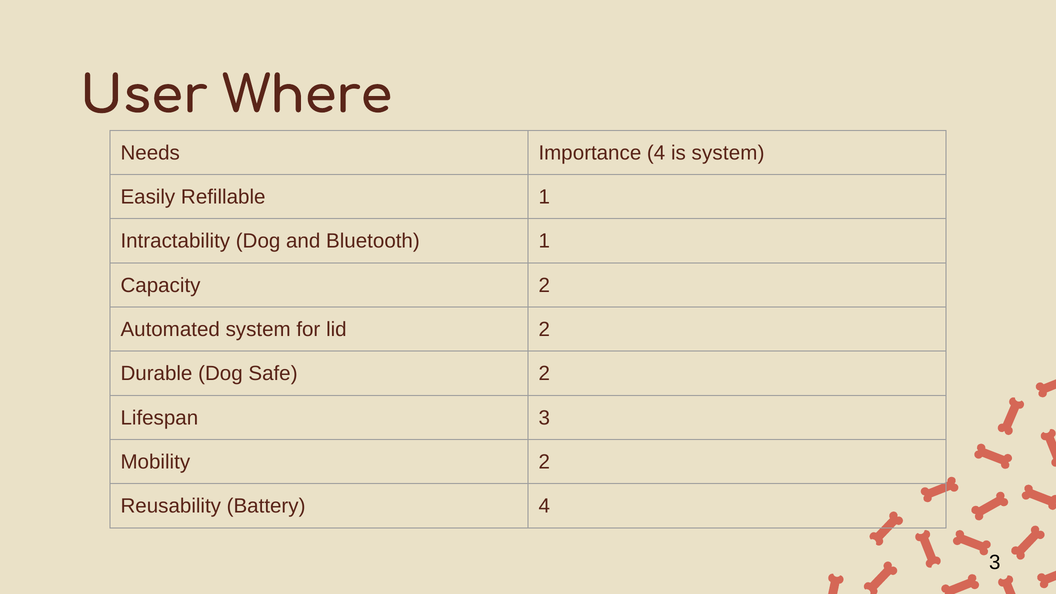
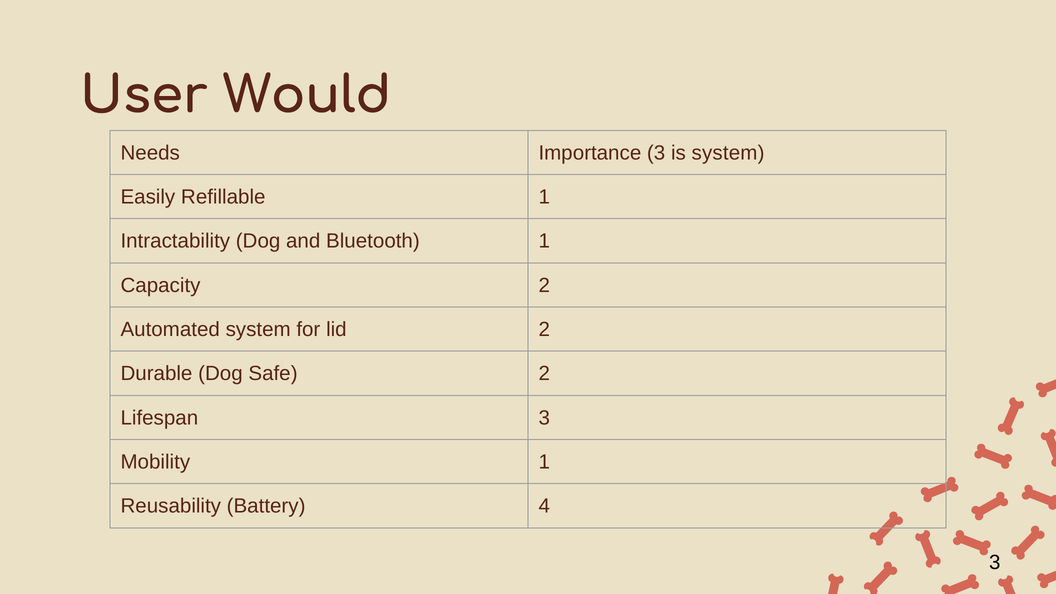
Where: Where -> Would
Importance 4: 4 -> 3
Mobility 2: 2 -> 1
